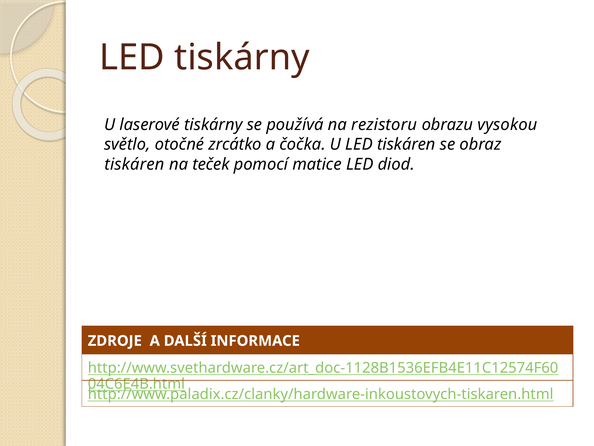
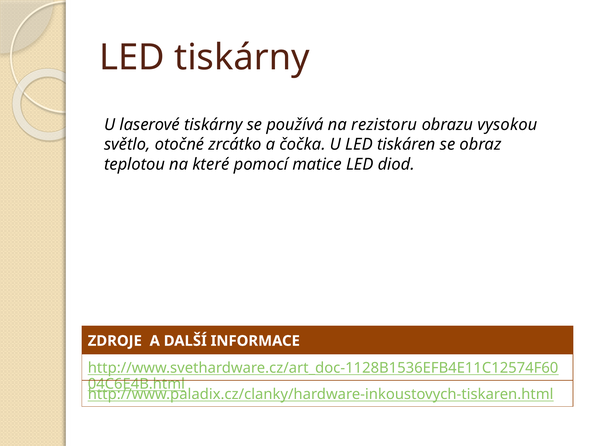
tiskáren at (134, 164): tiskáren -> teplotou
teček: teček -> které
